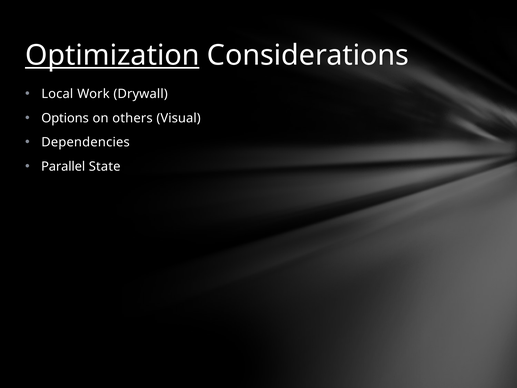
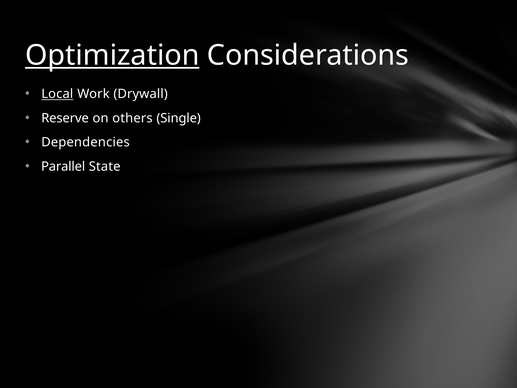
Local underline: none -> present
Options: Options -> Reserve
Visual: Visual -> Single
